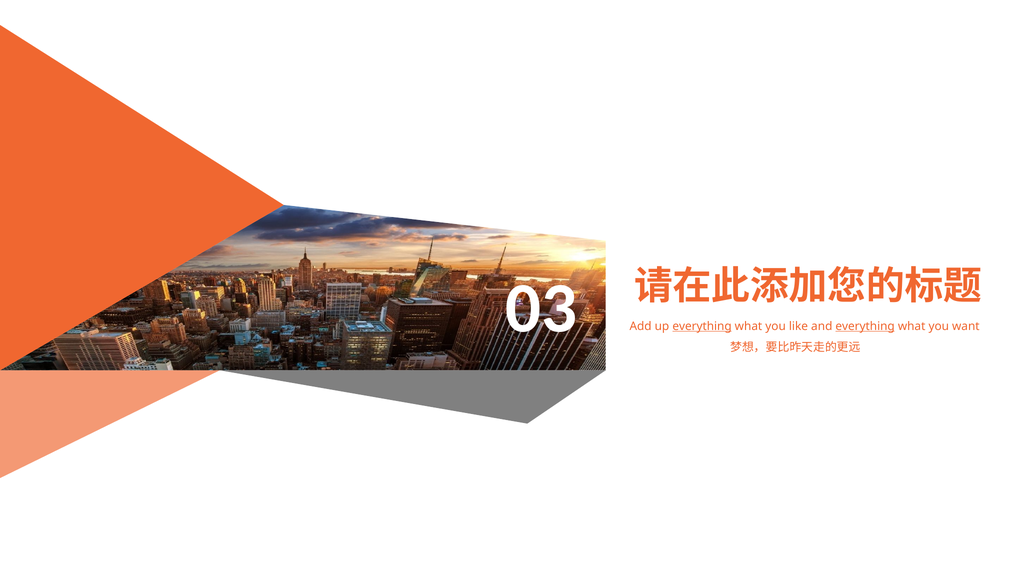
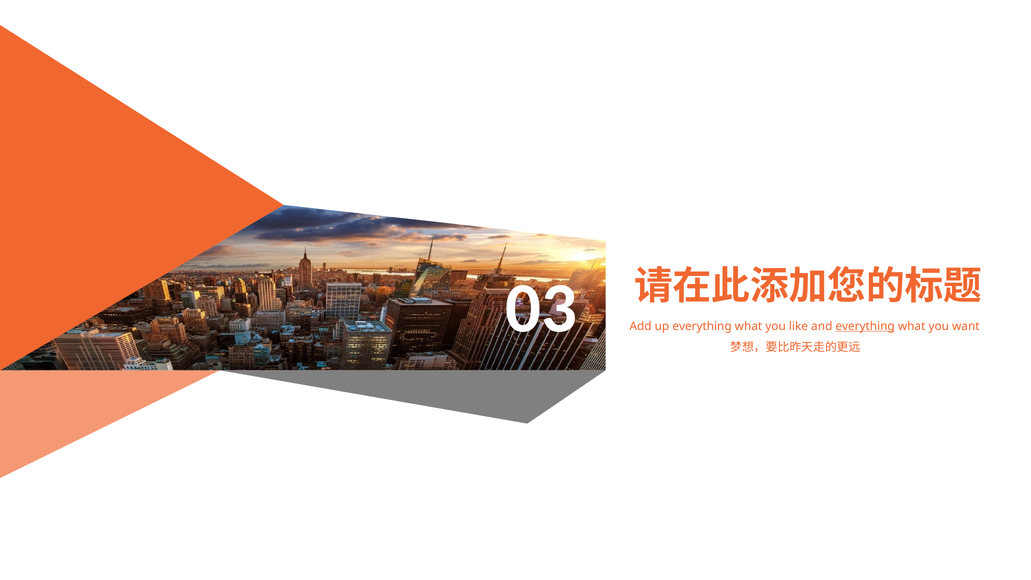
everything at (702, 326) underline: present -> none
